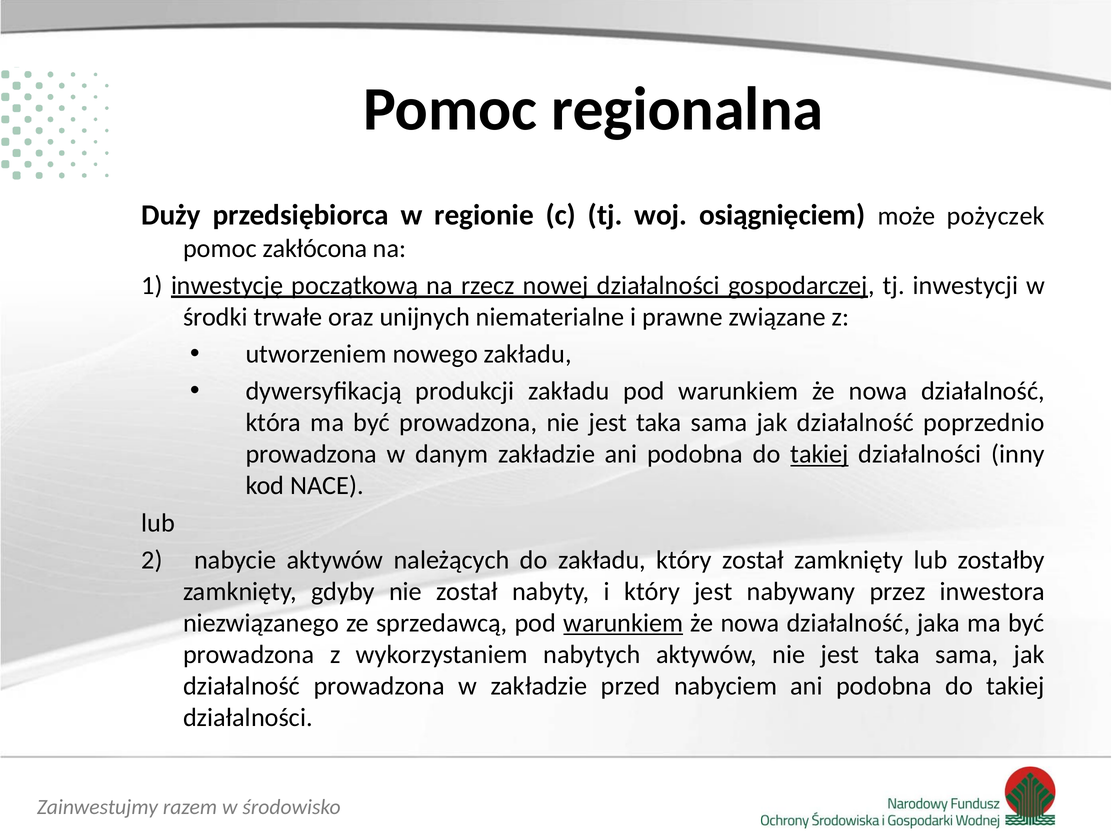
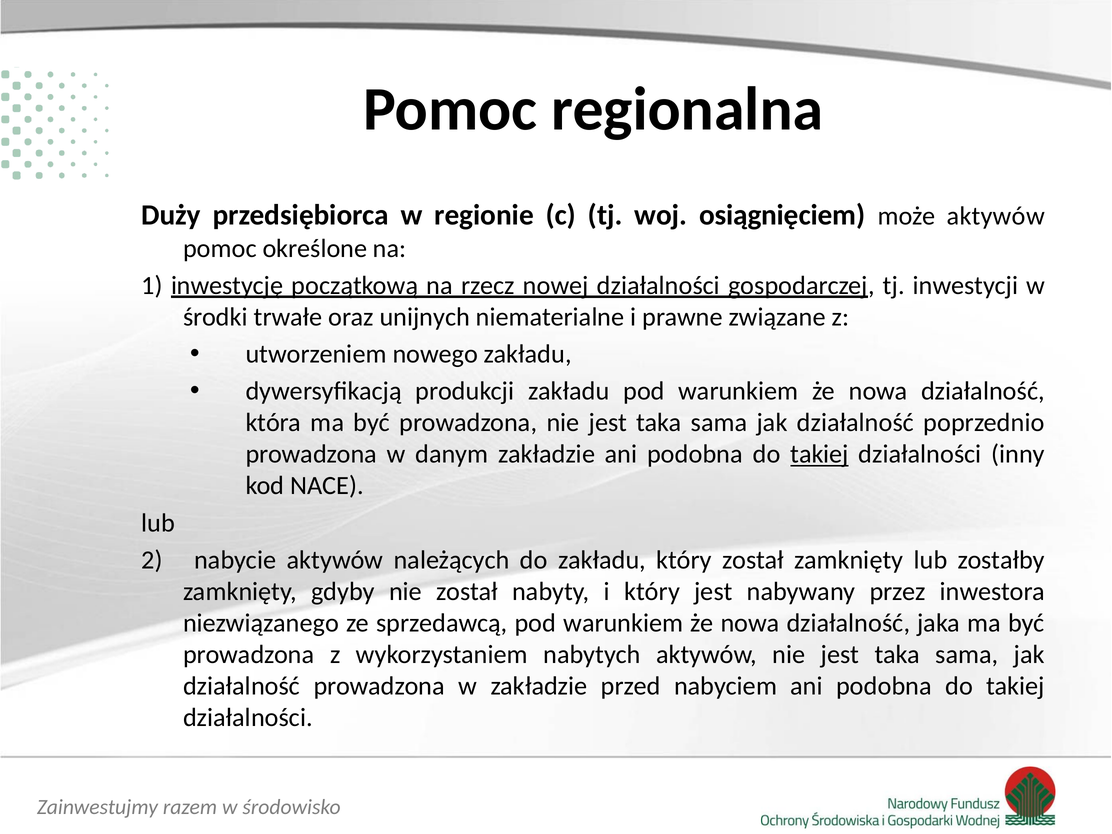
może pożyczek: pożyczek -> aktywów
zakłócona: zakłócona -> określone
warunkiem at (623, 623) underline: present -> none
